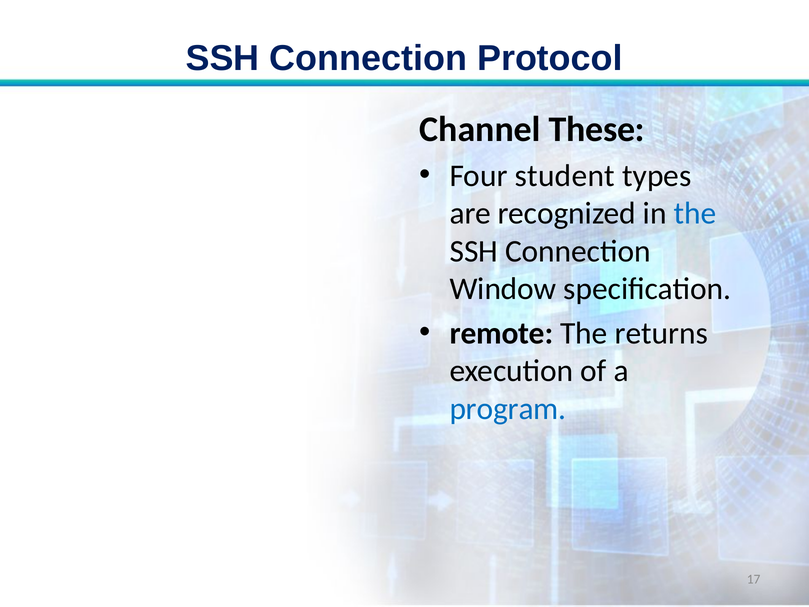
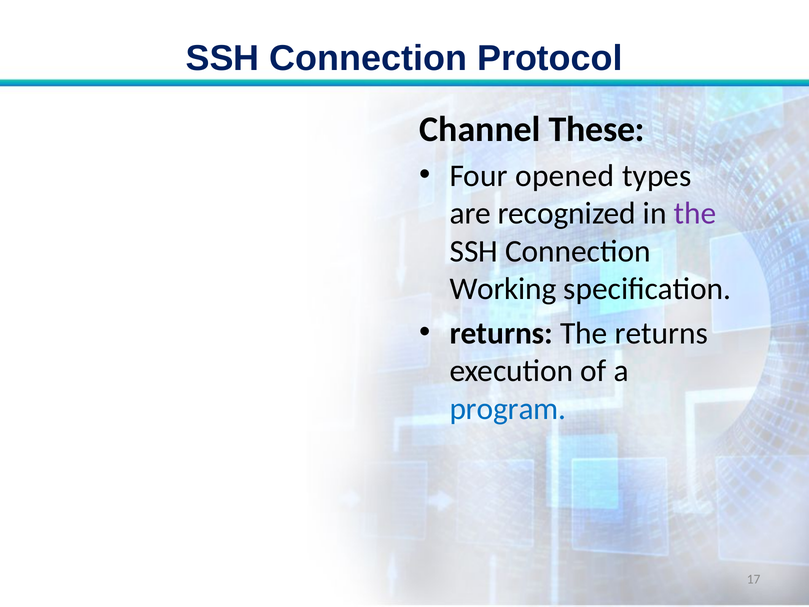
student: student -> opened
the at (695, 213) colour: blue -> purple
Window: Window -> Working
remote at (501, 333): remote -> returns
